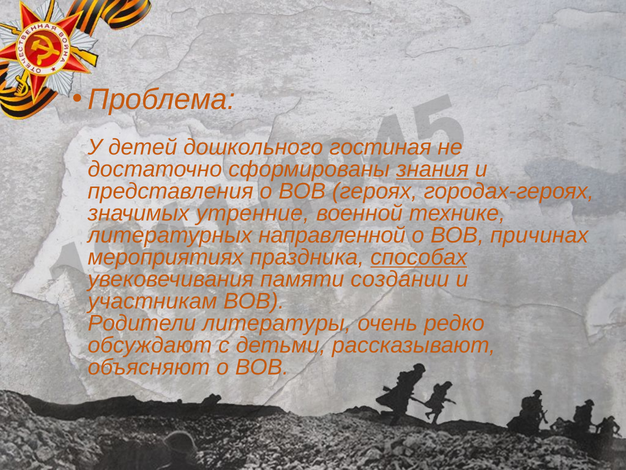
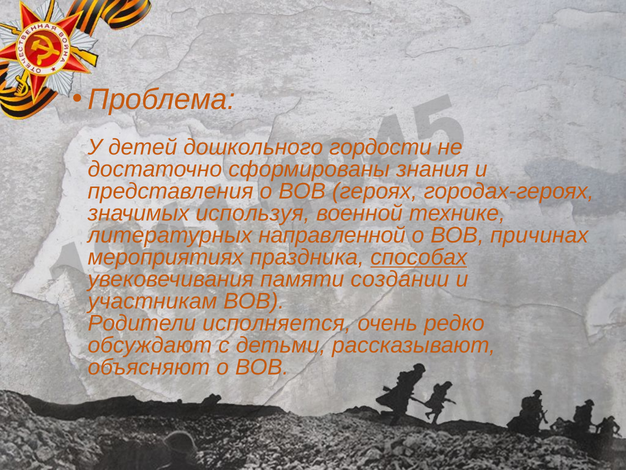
гостиная: гостиная -> гордости
знания underline: present -> none
утренние: утренние -> используя
литературы: литературы -> исполняется
